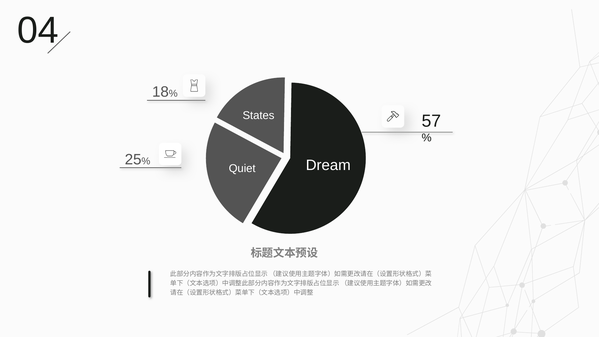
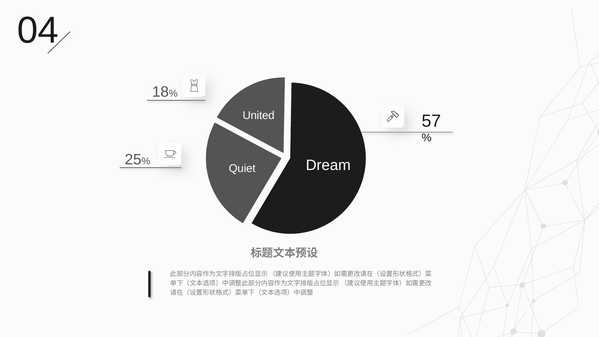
States: States -> United
